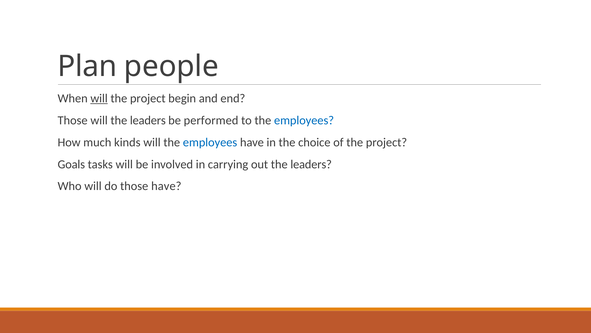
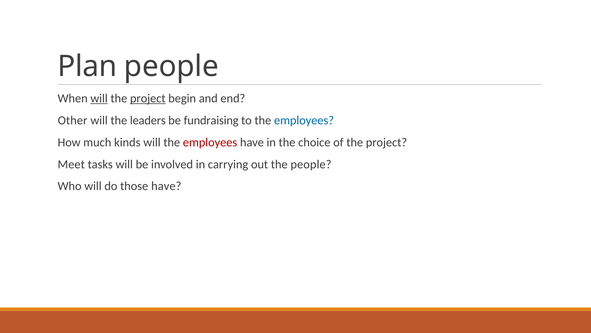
project at (148, 98) underline: none -> present
Those at (73, 120): Those -> Other
performed: performed -> fundraising
employees at (210, 142) colour: blue -> red
Goals: Goals -> Meet
out the leaders: leaders -> people
